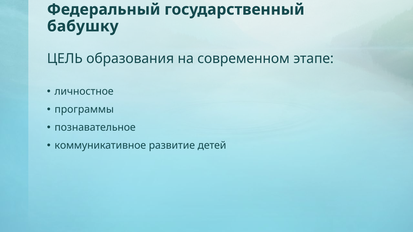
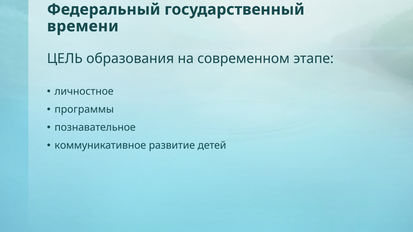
бабушку: бабушку -> времени
